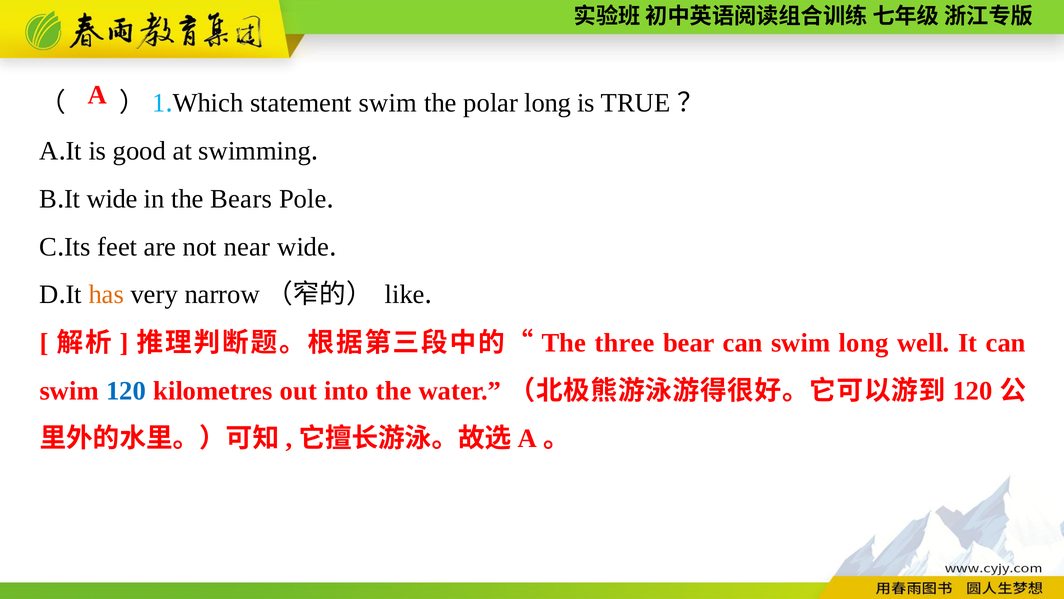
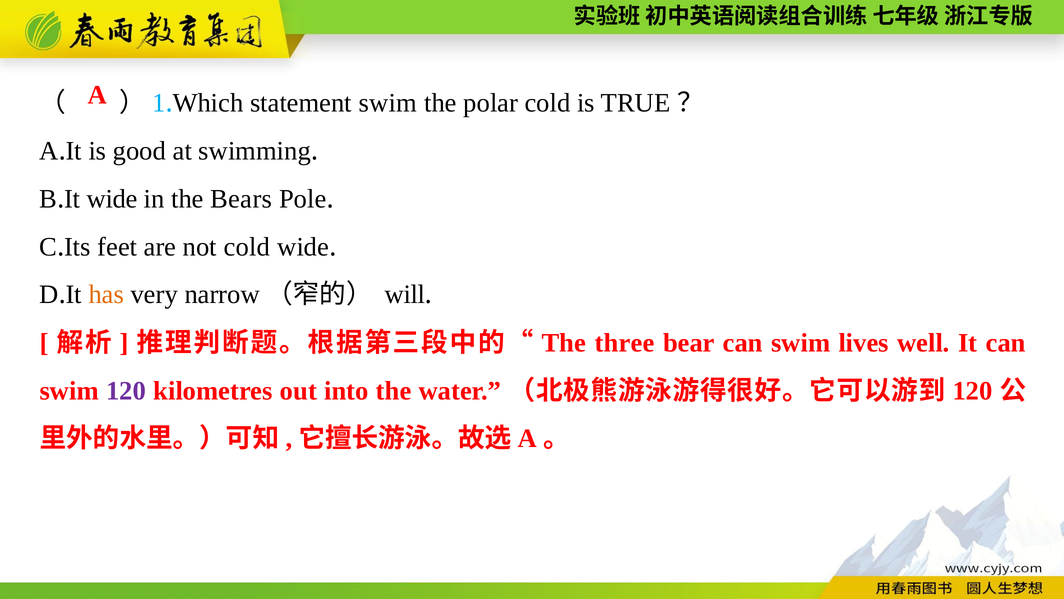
polar long: long -> cold
not near: near -> cold
like: like -> will
swim long: long -> lives
120 at (126, 390) colour: blue -> purple
